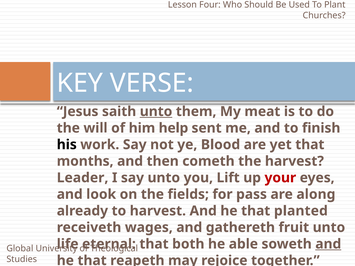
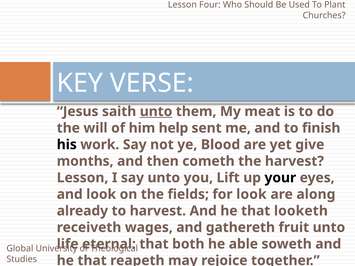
yet that: that -> give
Leader at (83, 178): Leader -> Lesson
your colour: red -> black
for pass: pass -> look
planted: planted -> looketh
and at (328, 244) underline: present -> none
